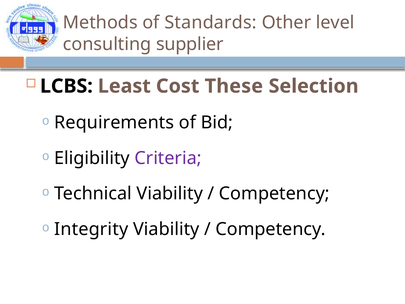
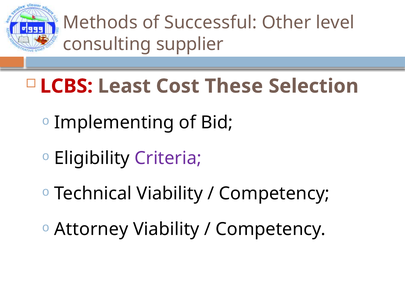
Standards: Standards -> Successful
LCBS colour: black -> red
Requirements: Requirements -> Implementing
Integrity: Integrity -> Attorney
